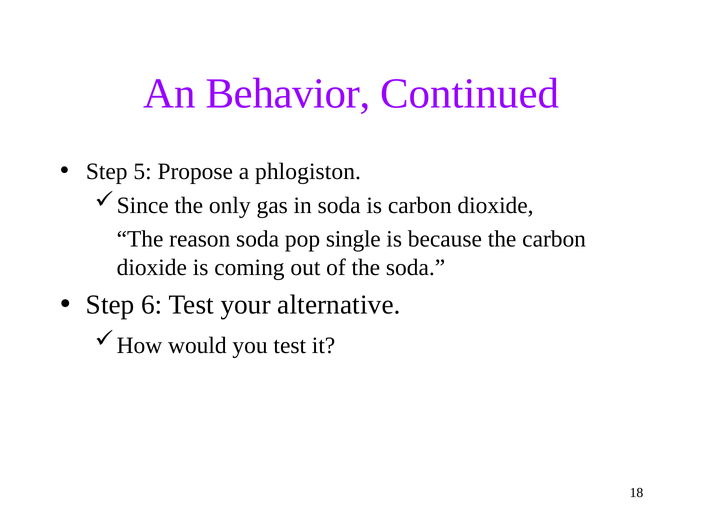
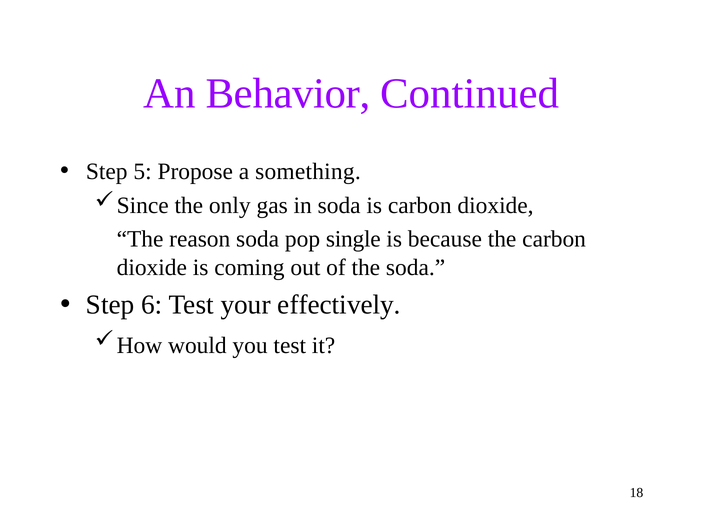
phlogiston: phlogiston -> something
alternative: alternative -> effectively
